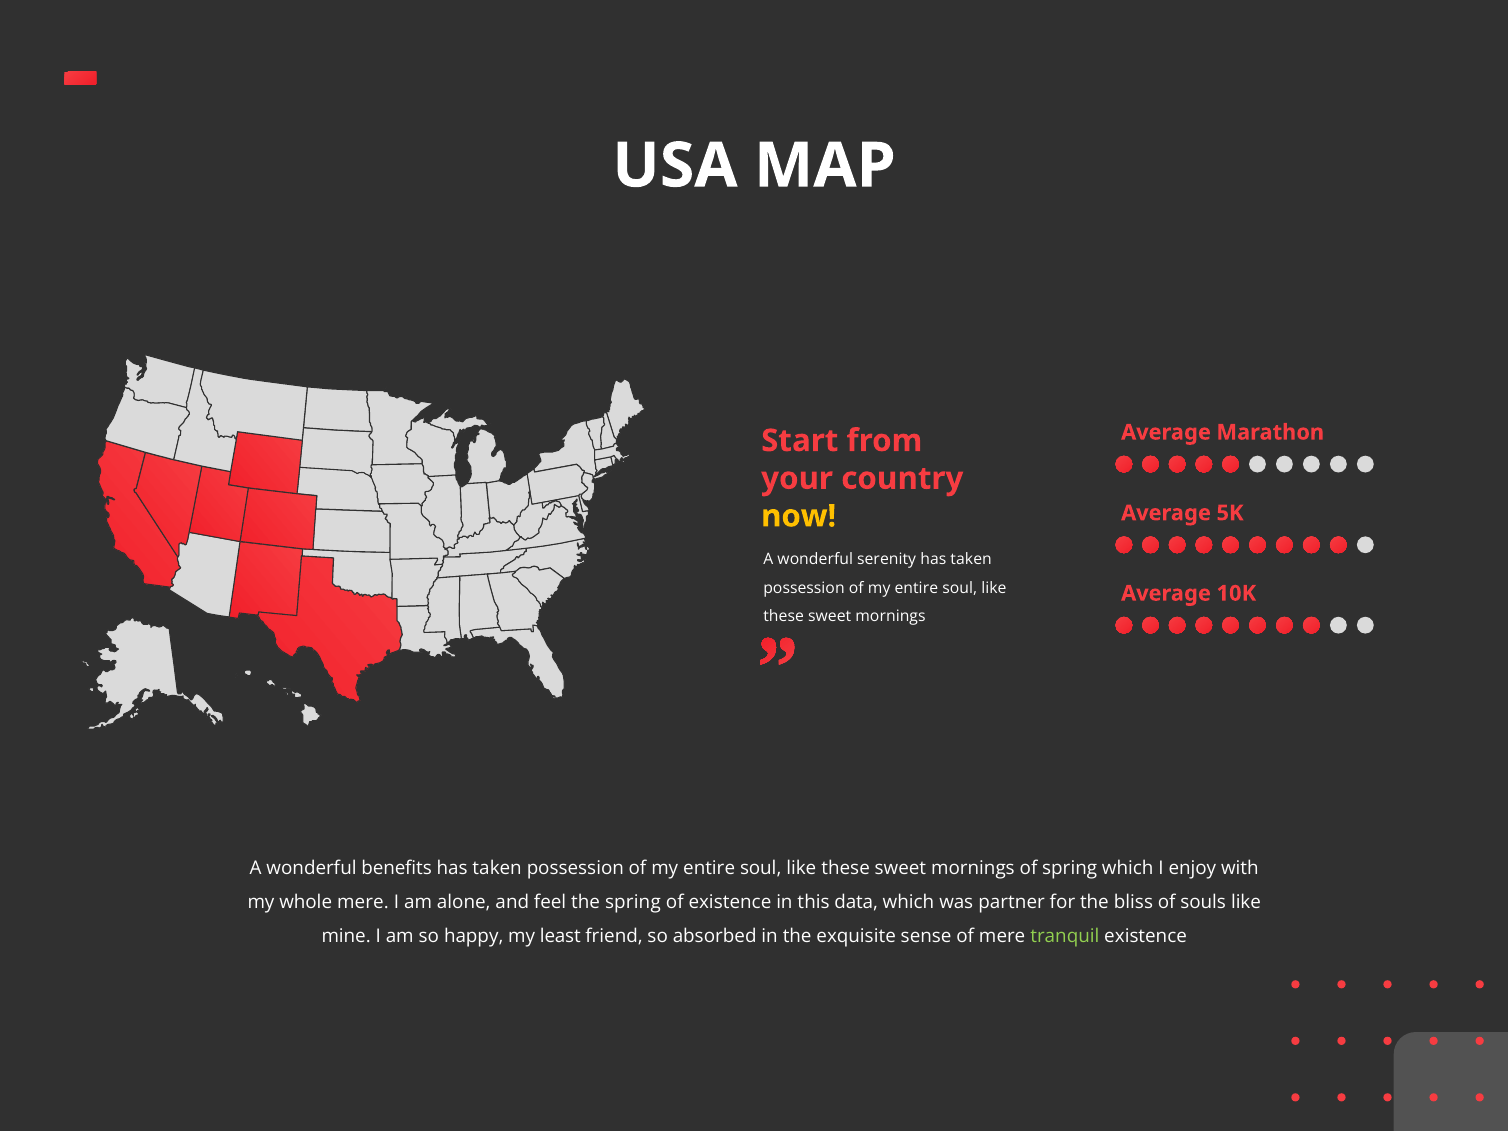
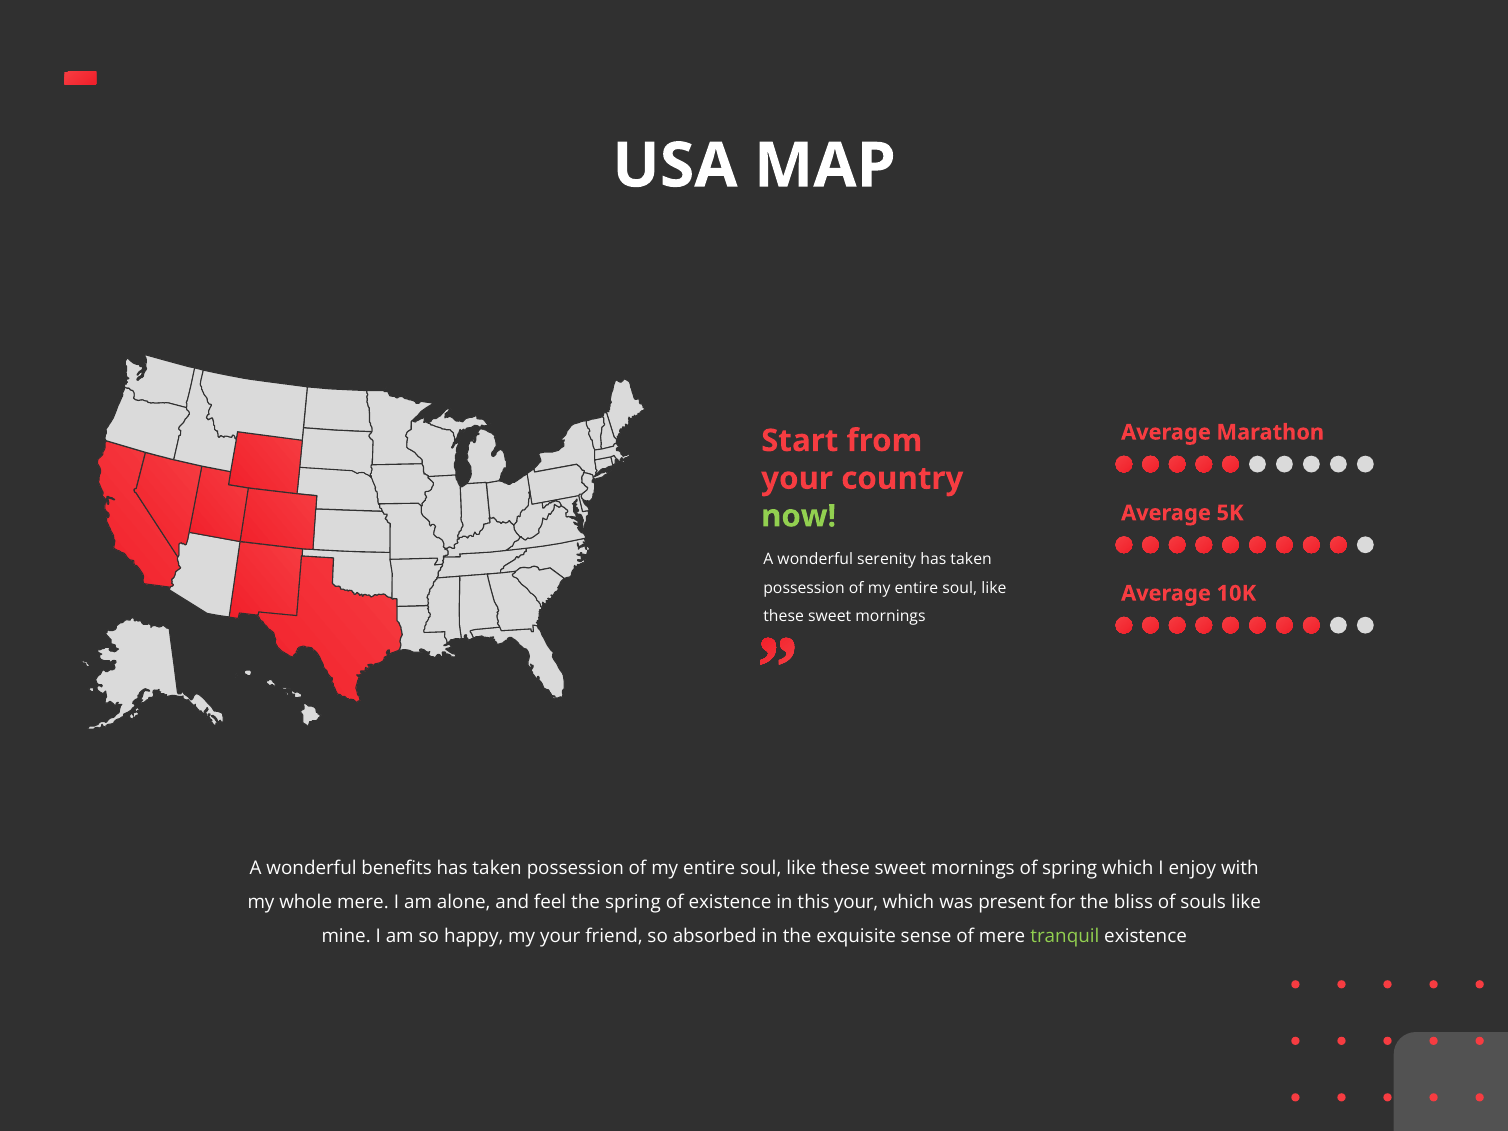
now colour: yellow -> light green
this data: data -> your
partner: partner -> present
my least: least -> your
